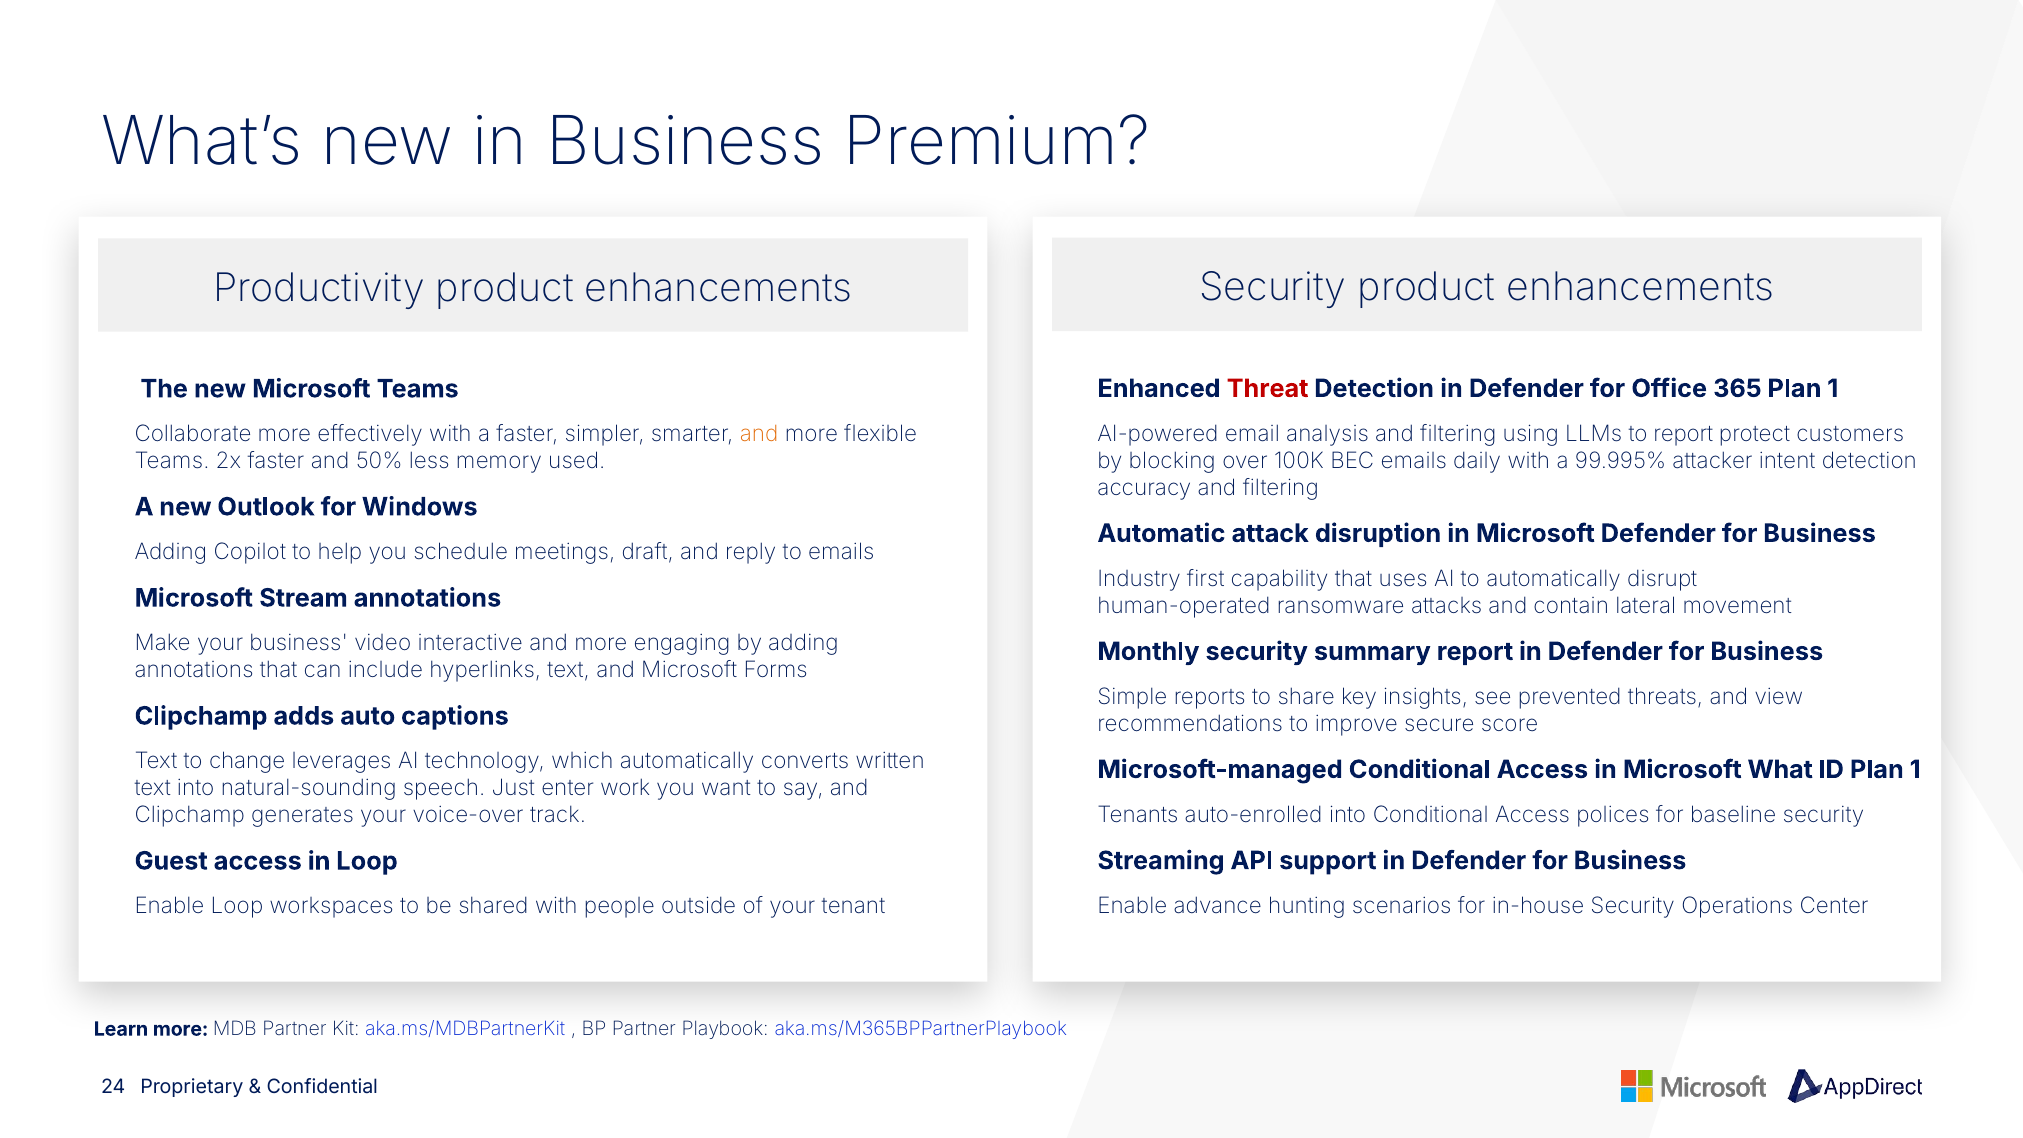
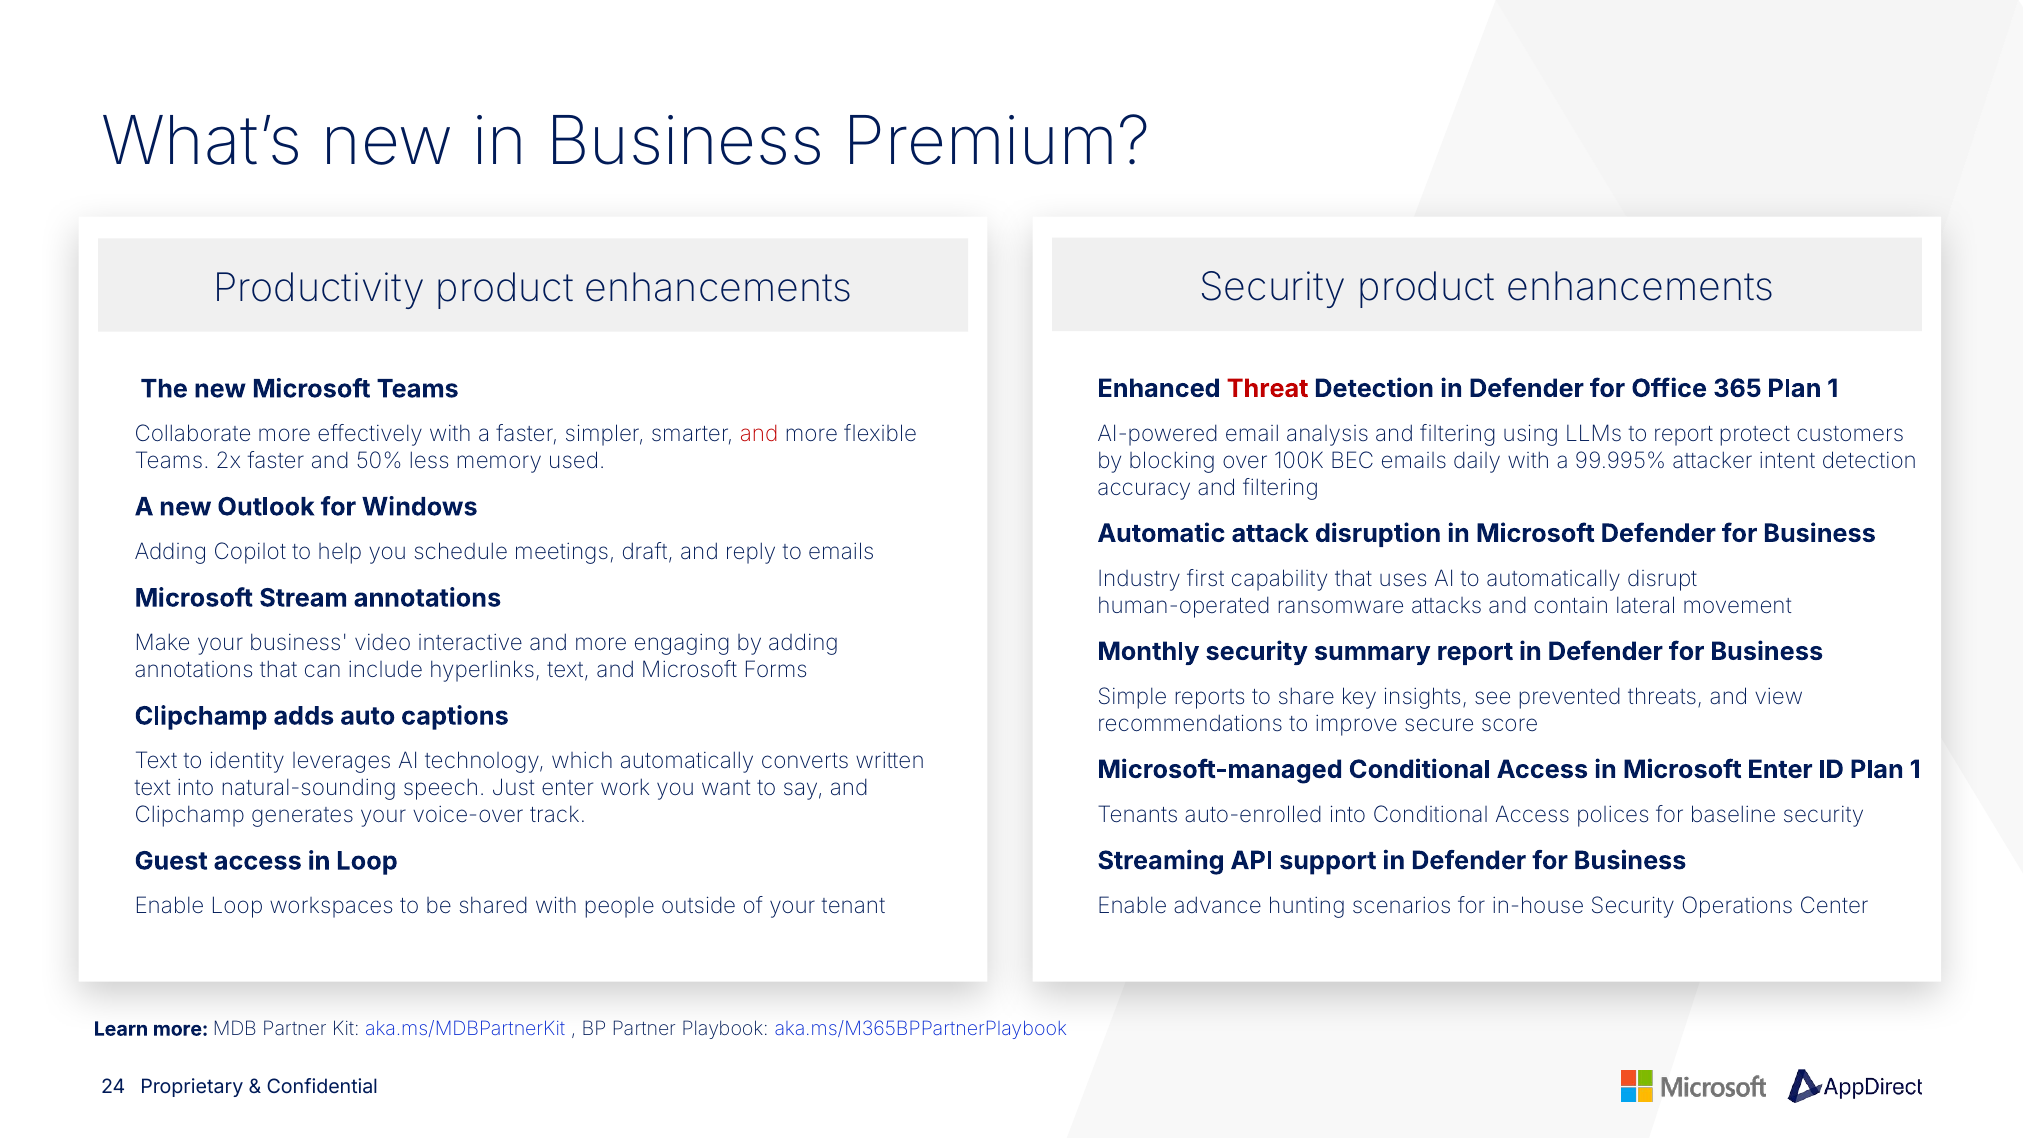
and at (759, 434) colour: orange -> red
change: change -> identity
Microsoft What: What -> Enter
